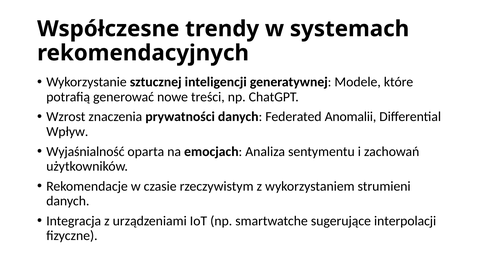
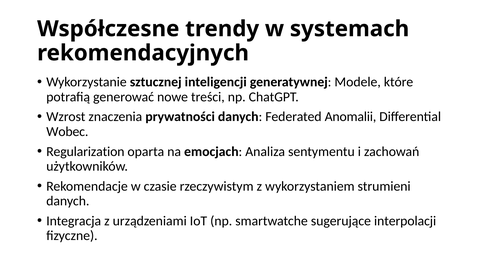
Wpływ: Wpływ -> Wobec
Wyjaśnialność: Wyjaśnialność -> Regularization
